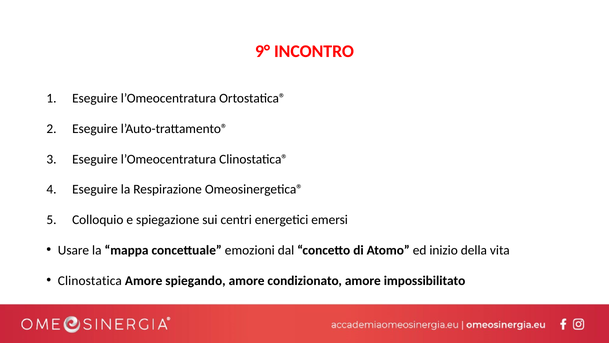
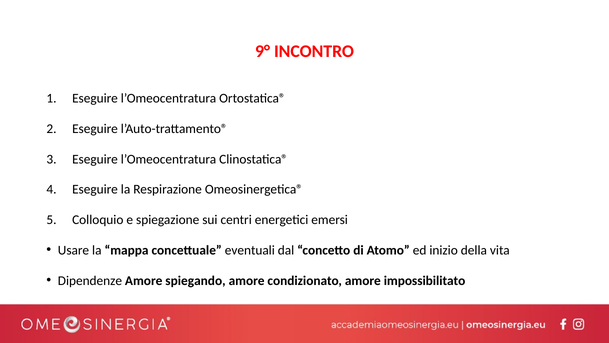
emozioni: emozioni -> eventuali
Clinostatica: Clinostatica -> Dipendenze
